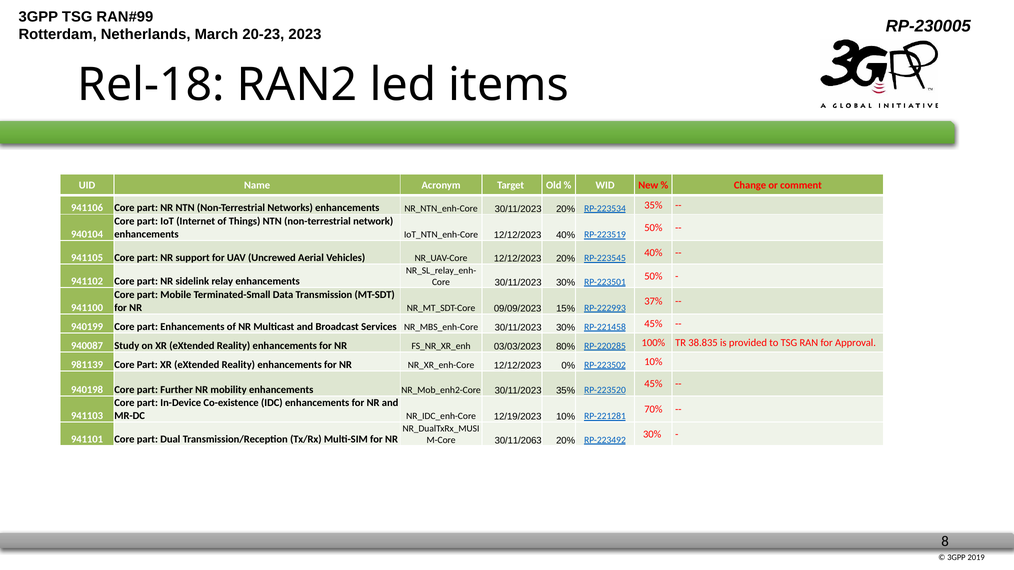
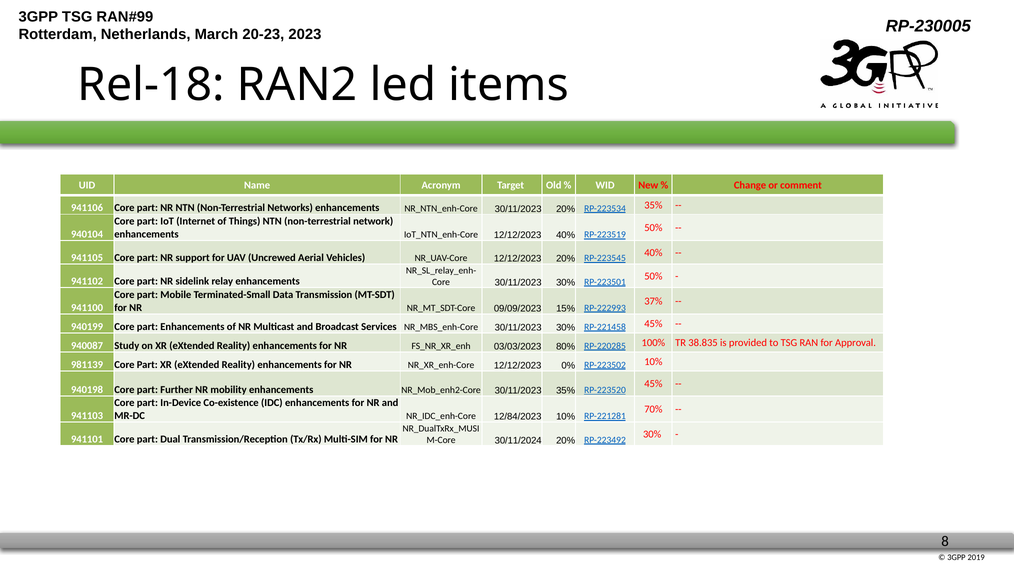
12/19/2023: 12/19/2023 -> 12/84/2023
30/11/2063: 30/11/2063 -> 30/11/2024
